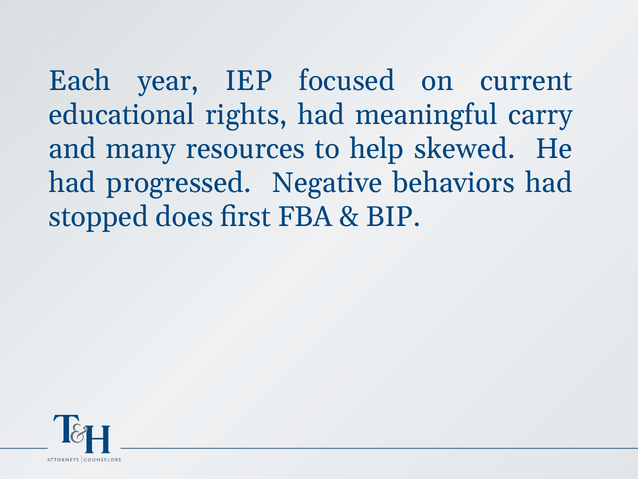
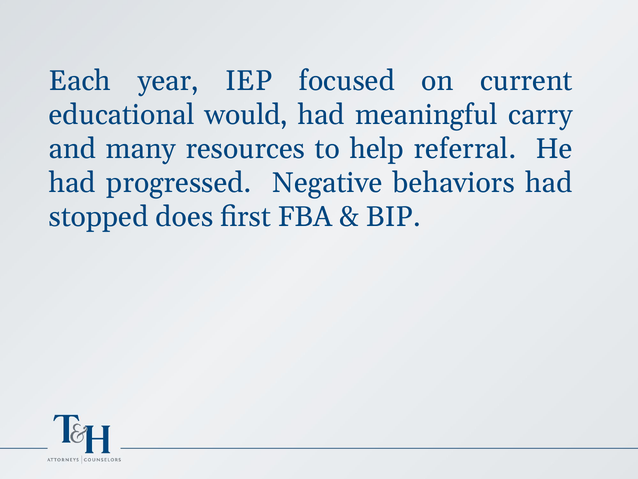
rights: rights -> would
skewed: skewed -> referral
